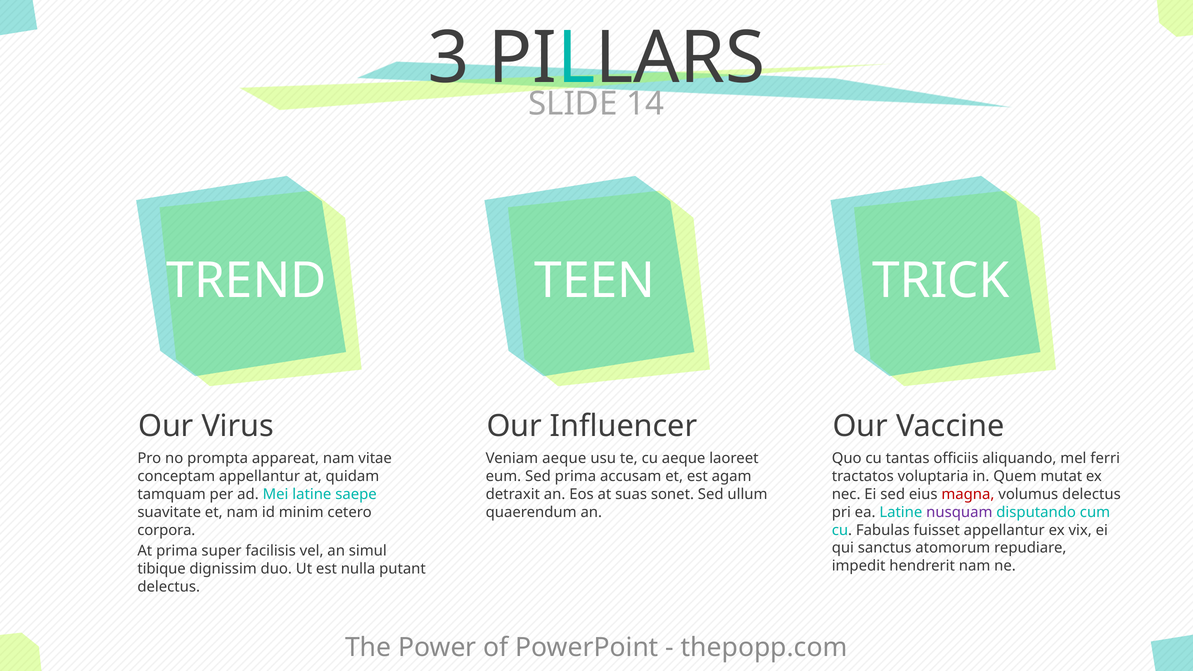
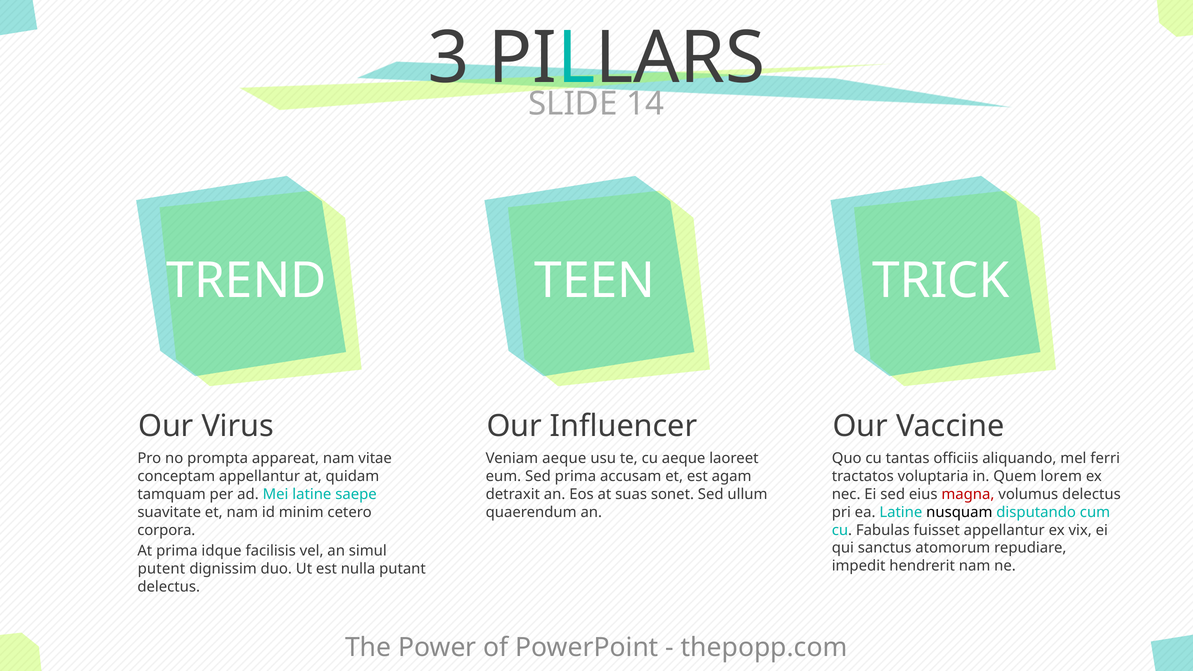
mutat: mutat -> lorem
nusquam colour: purple -> black
super: super -> idque
tibique: tibique -> putent
